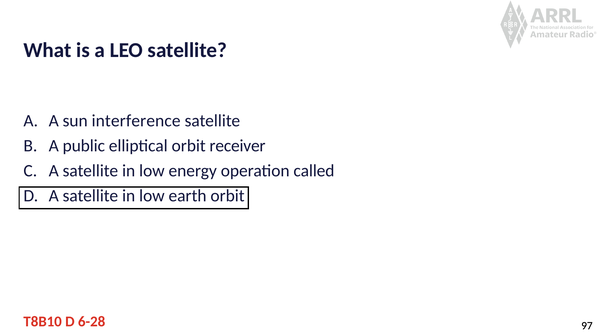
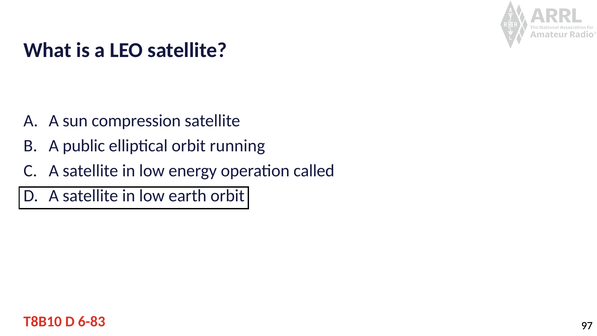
interference: interference -> compression
receiver: receiver -> running
6-28: 6-28 -> 6-83
